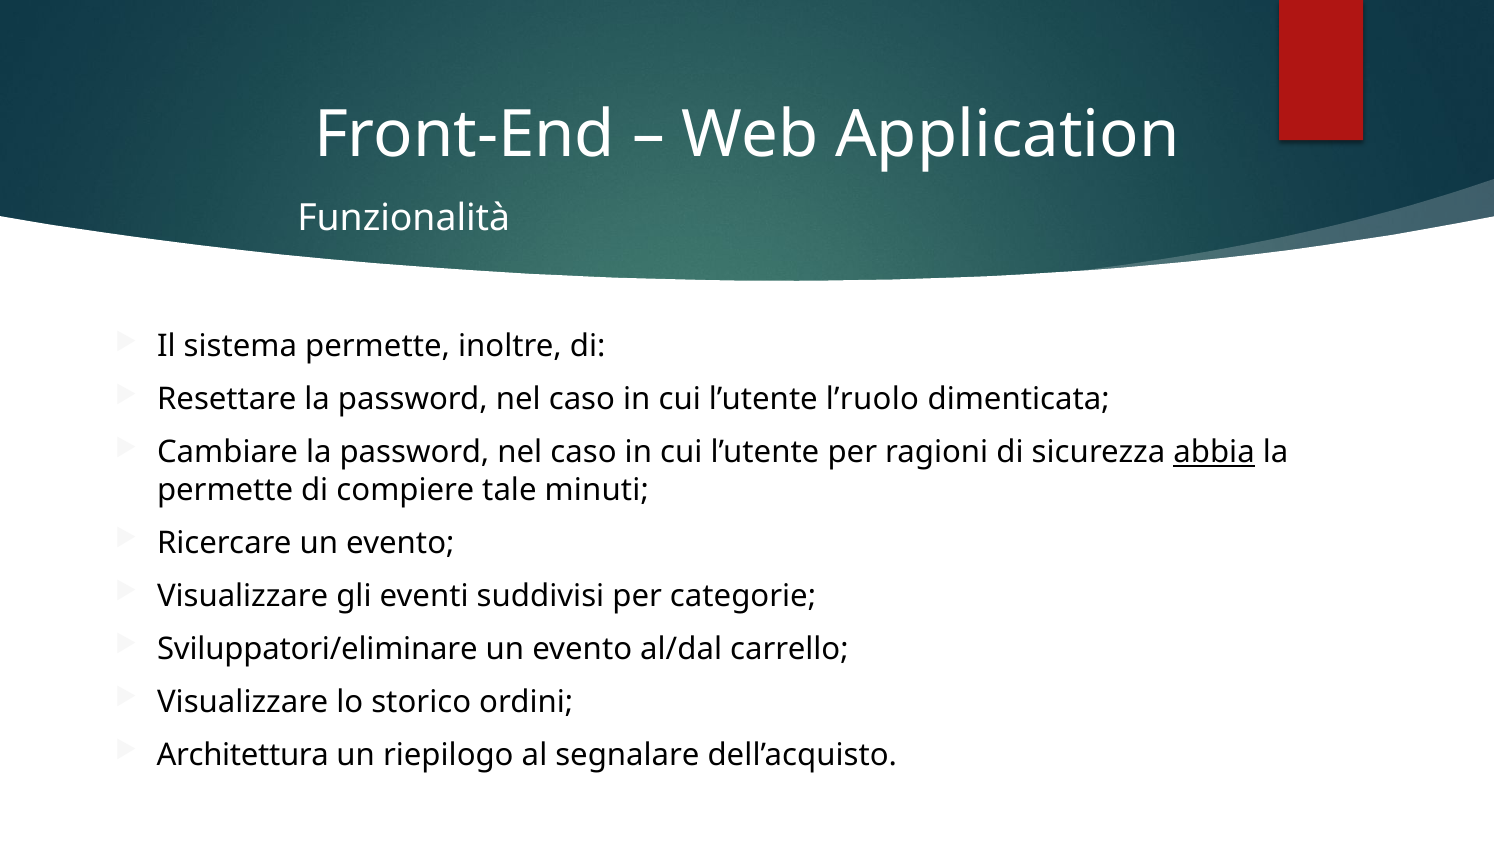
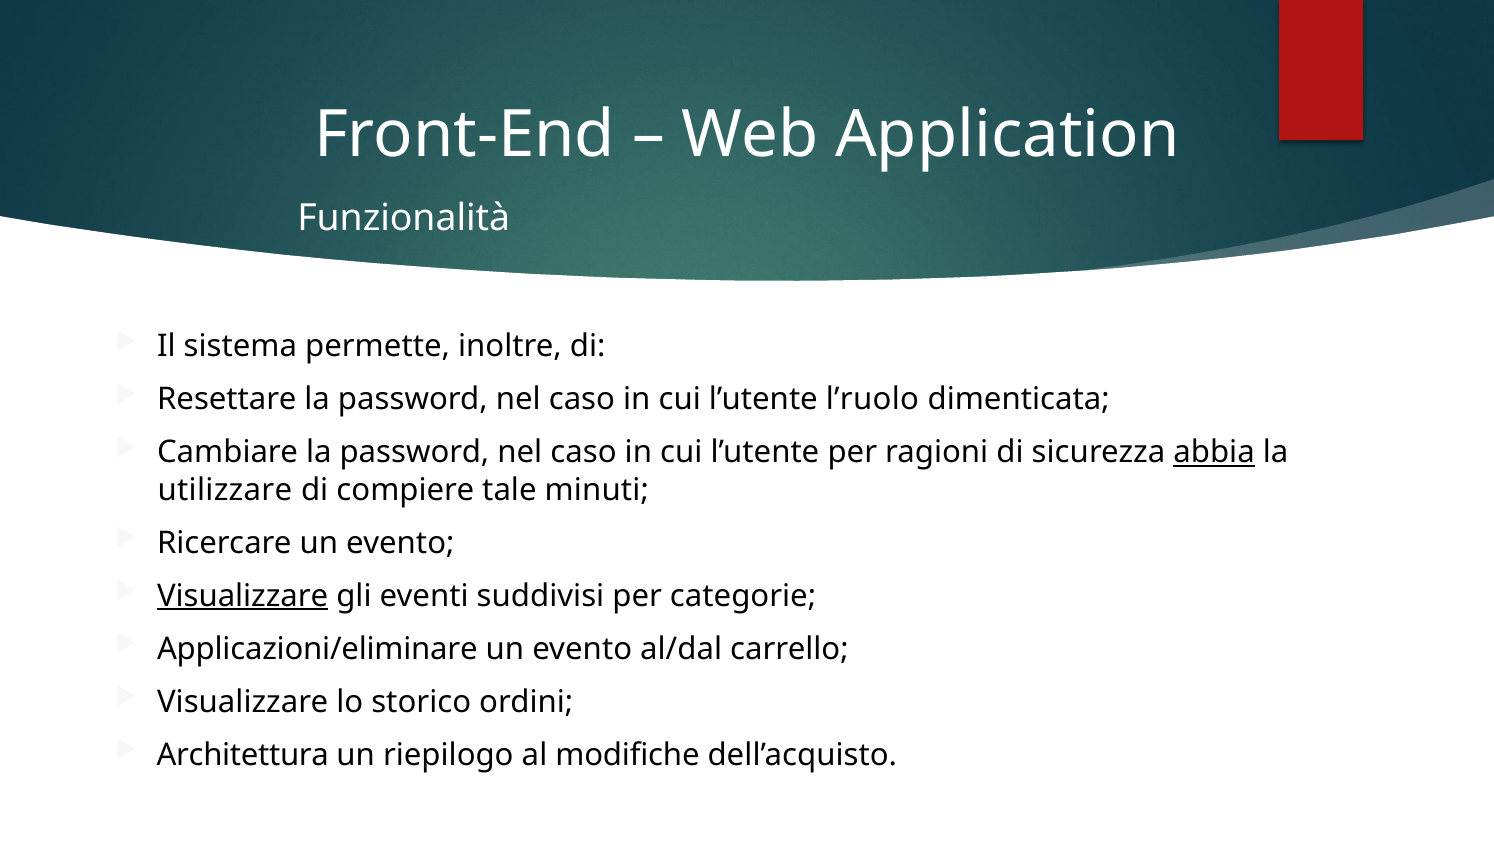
permette at (225, 490): permette -> utilizzare
Visualizzare at (243, 595) underline: none -> present
Sviluppatori/eliminare: Sviluppatori/eliminare -> Applicazioni/eliminare
segnalare: segnalare -> modifiche
